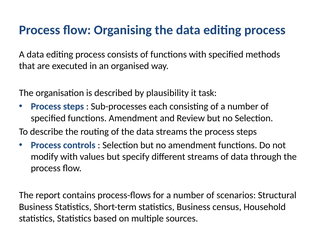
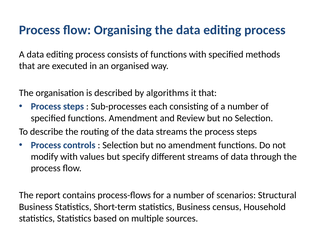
plausibility: plausibility -> algorithms
it task: task -> that
